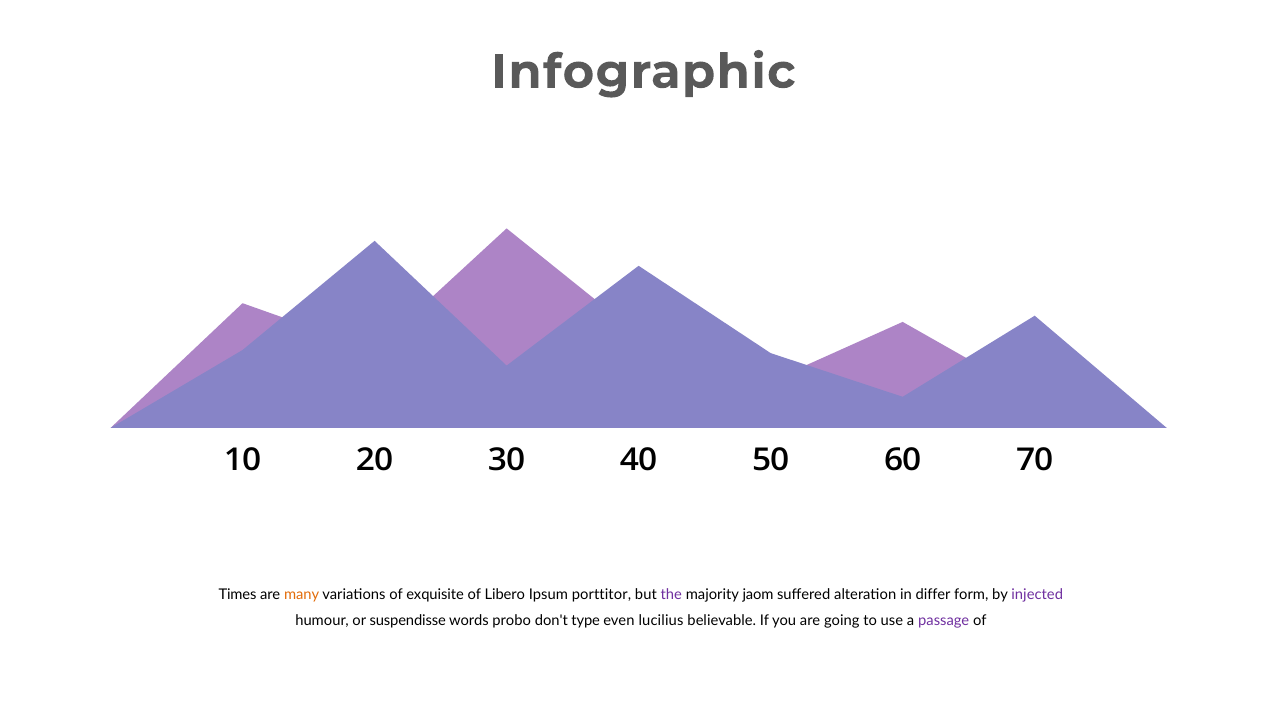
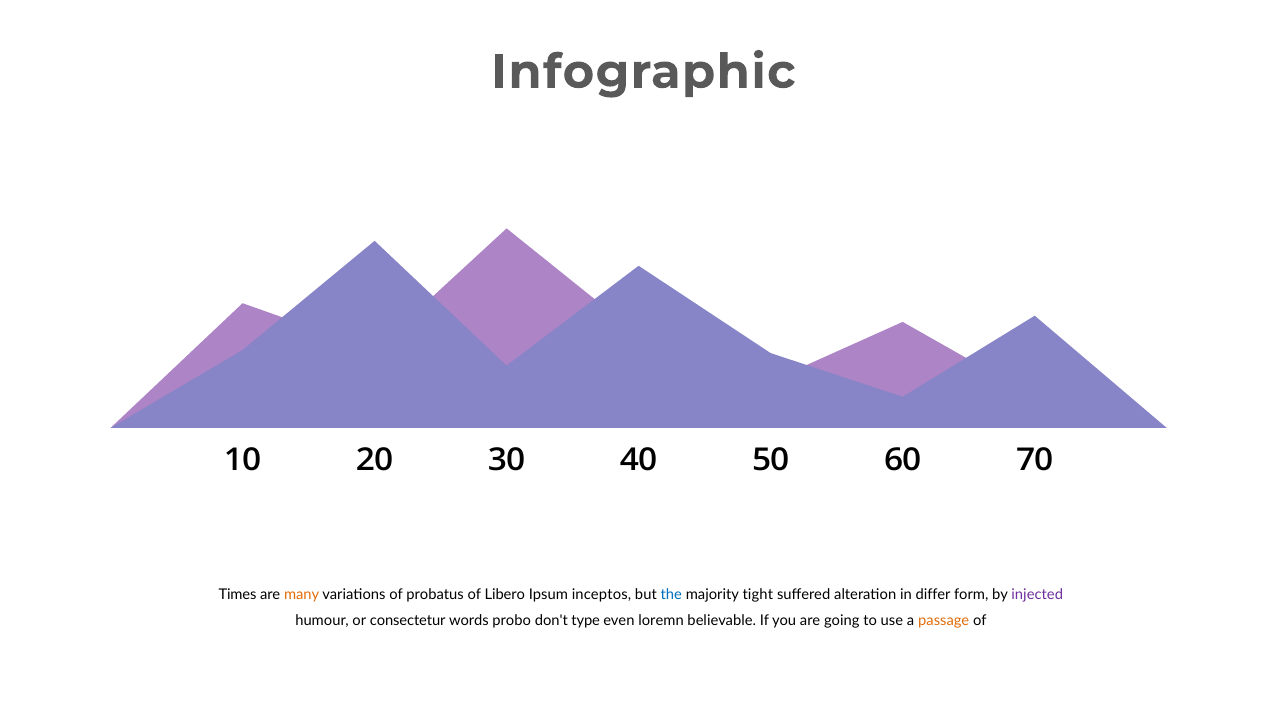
exquisite: exquisite -> probatus
porttitor: porttitor -> inceptos
the colour: purple -> blue
jaom: jaom -> tight
suspendisse: suspendisse -> consectetur
lucilius: lucilius -> loremn
passage colour: purple -> orange
